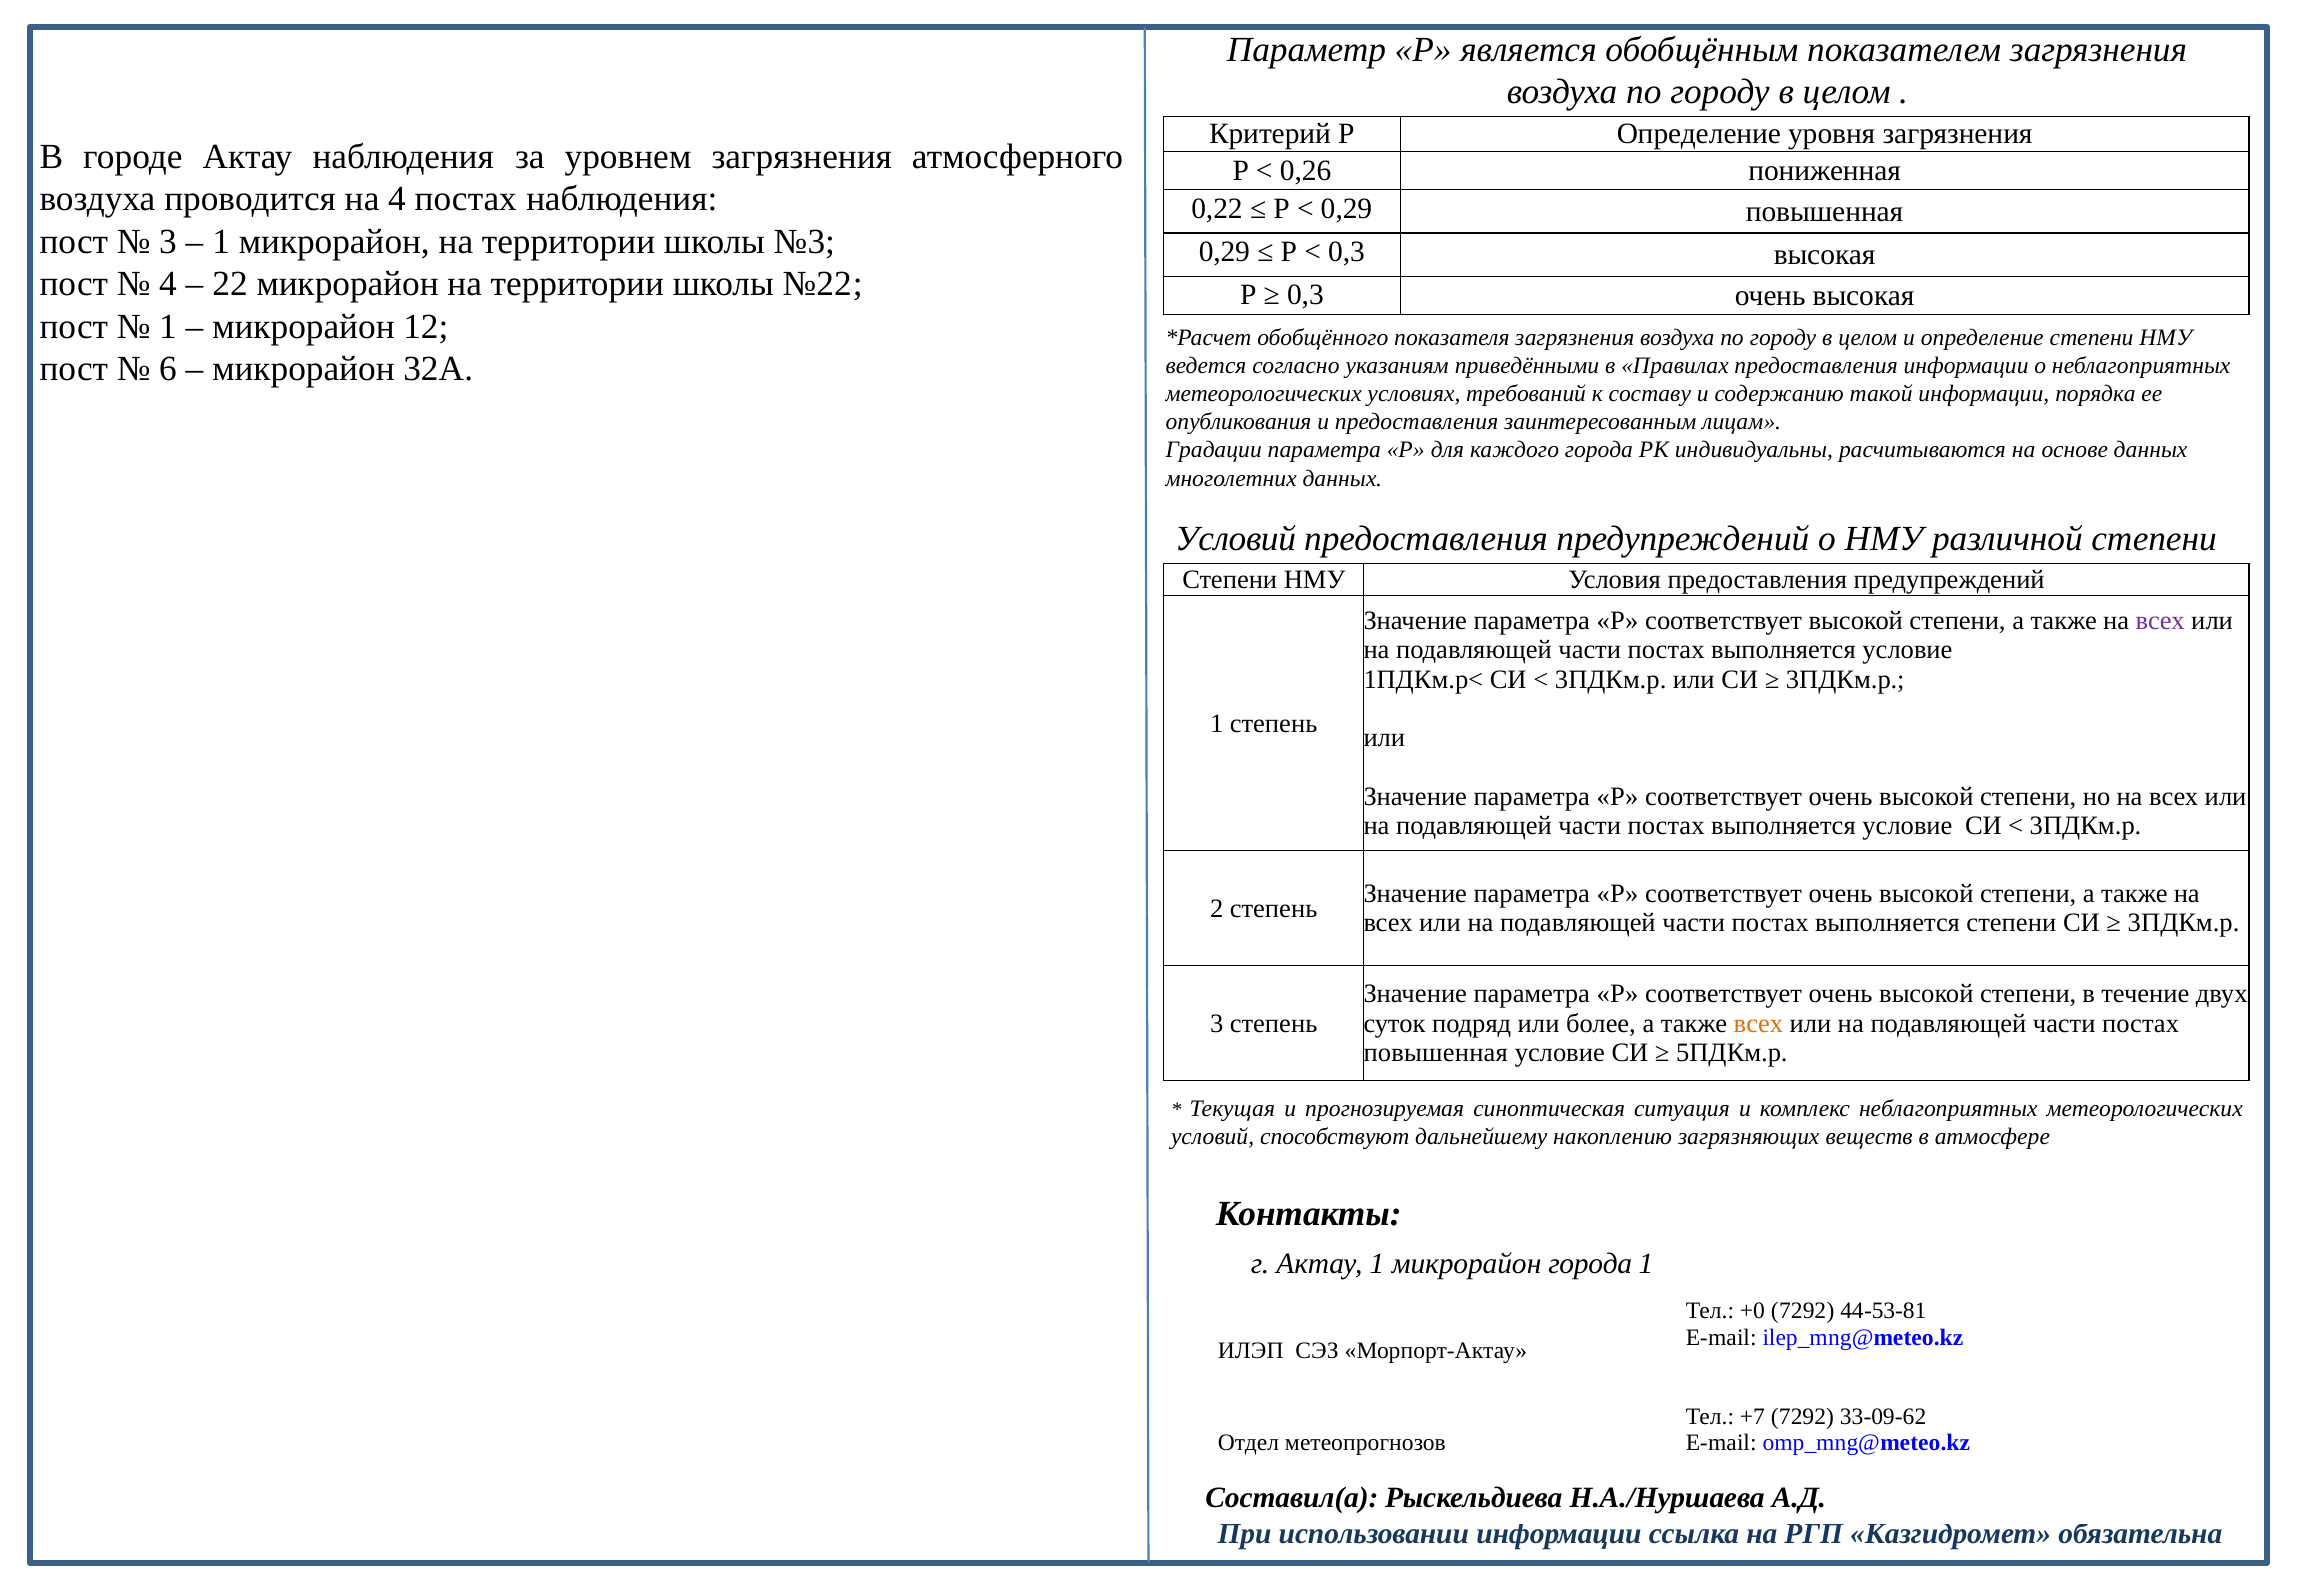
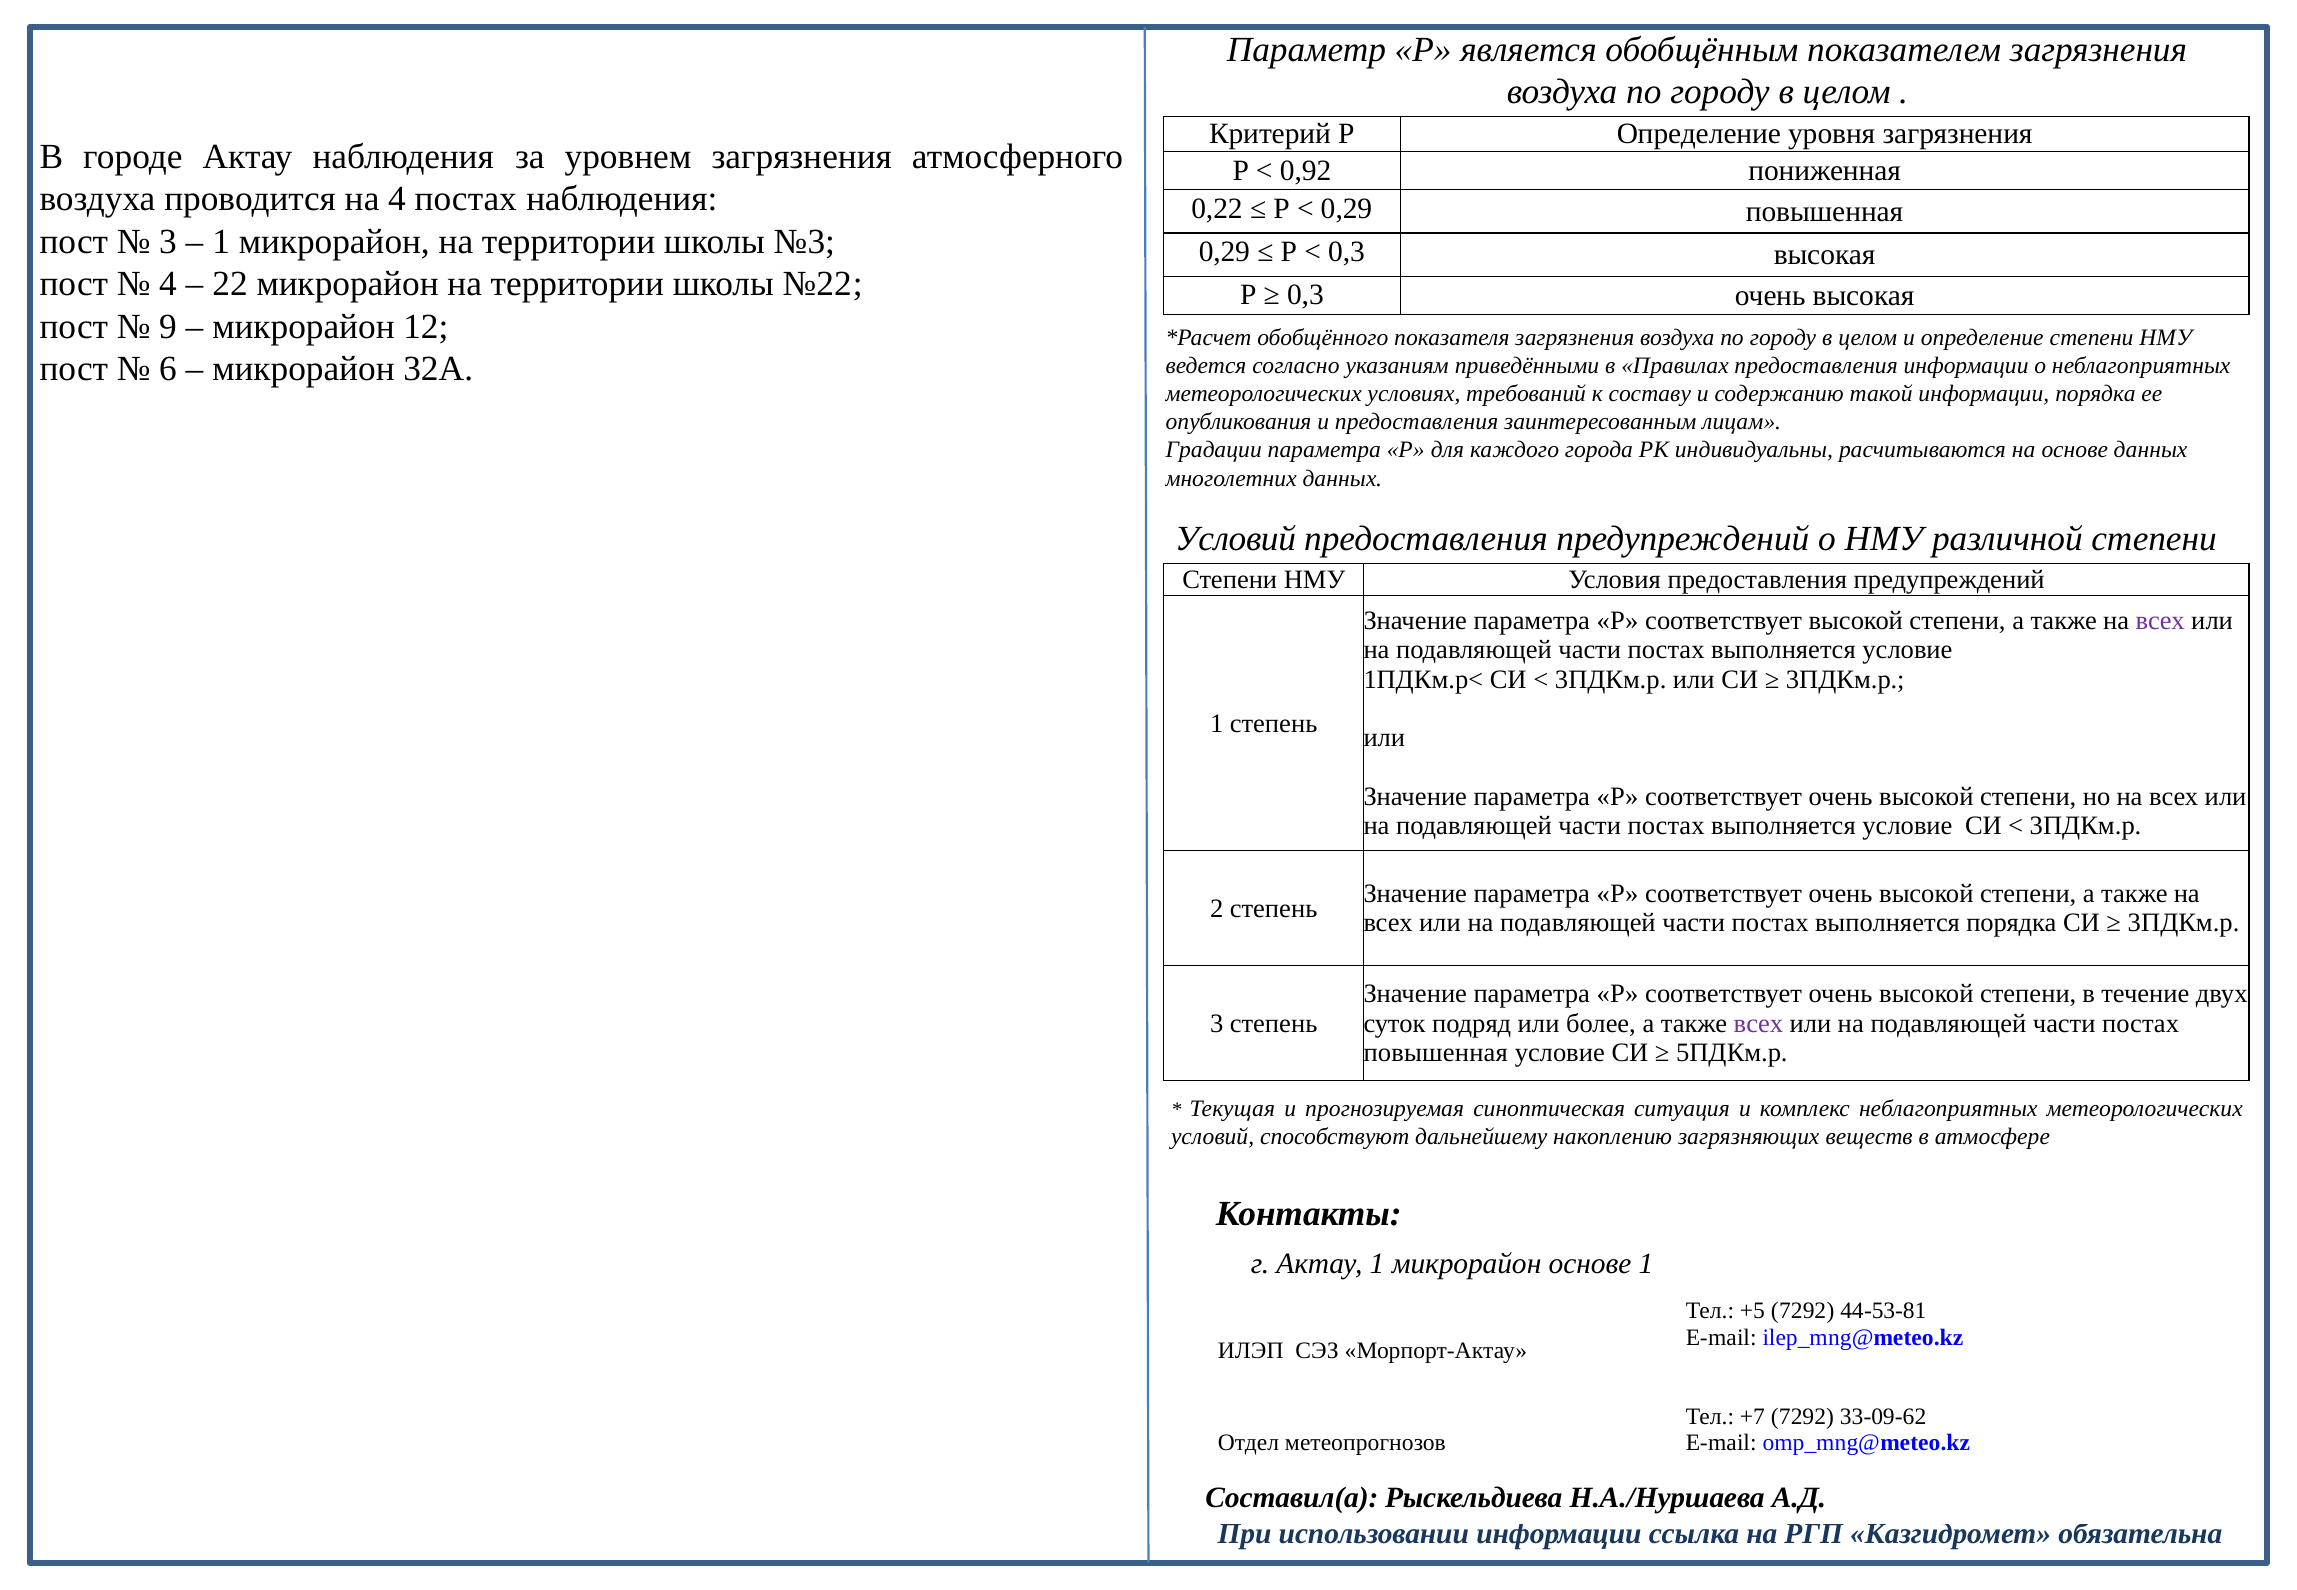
0,26: 0,26 -> 0,92
1 at (168, 326): 1 -> 9
выполняется степени: степени -> порядка
всех at (1758, 1023) colour: orange -> purple
микрорайон города: города -> основе
+0: +0 -> +5
